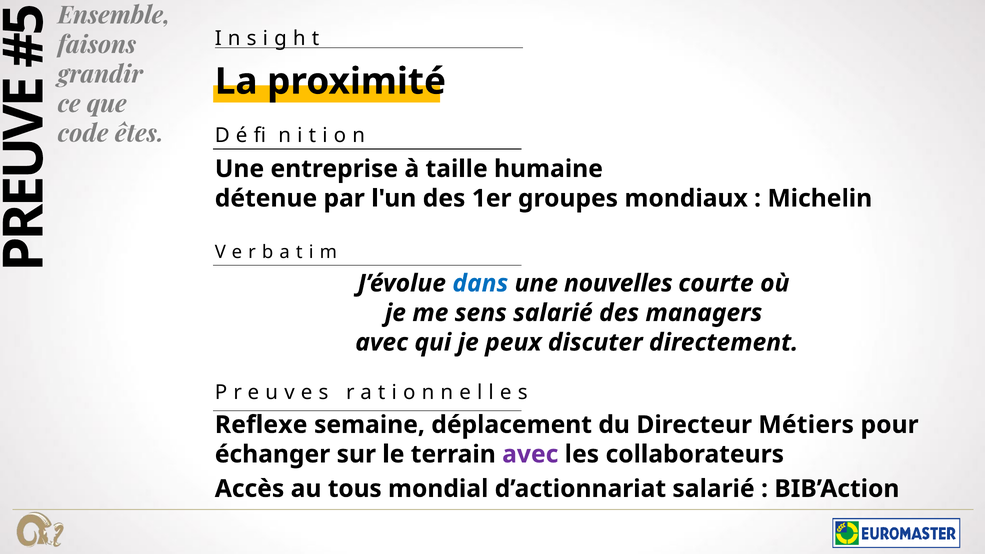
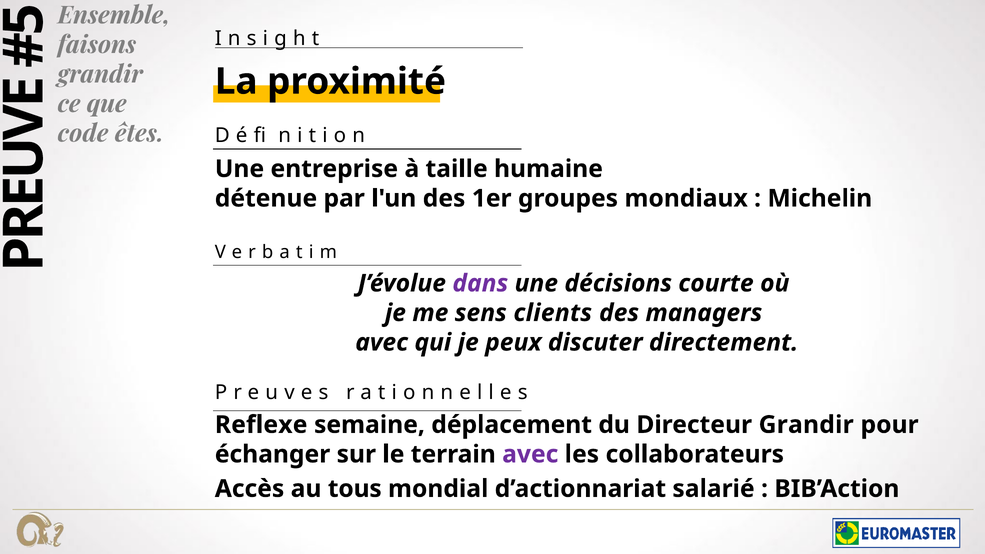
dans colour: blue -> purple
nouvelles: nouvelles -> décisions
sens salarié: salarié -> clients
Directeur Métiers: Métiers -> Grandir
